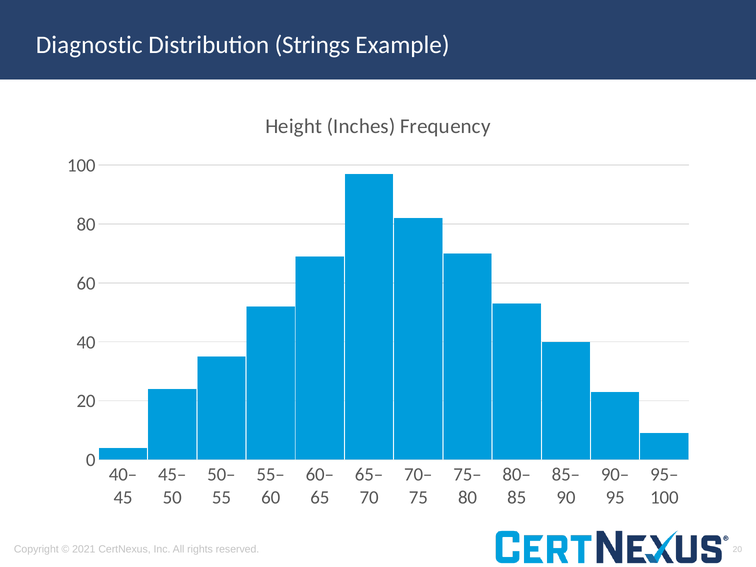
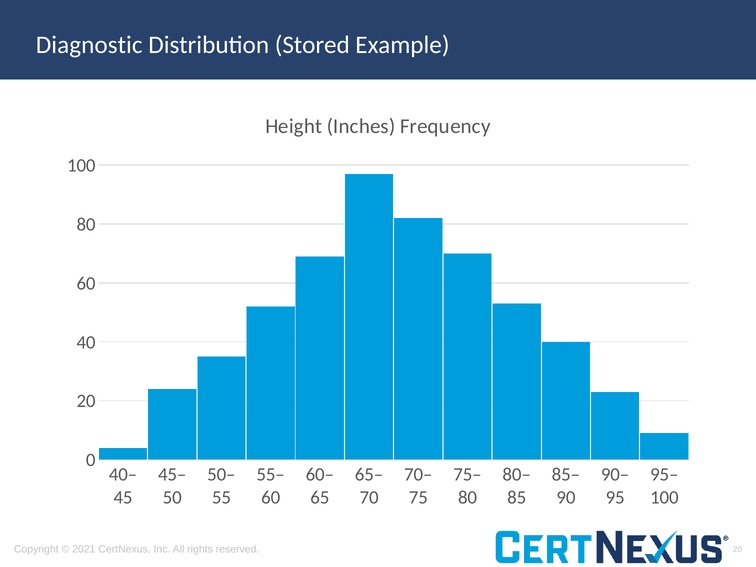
Strings: Strings -> Stored
